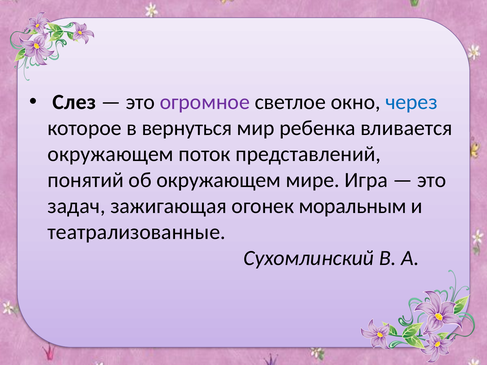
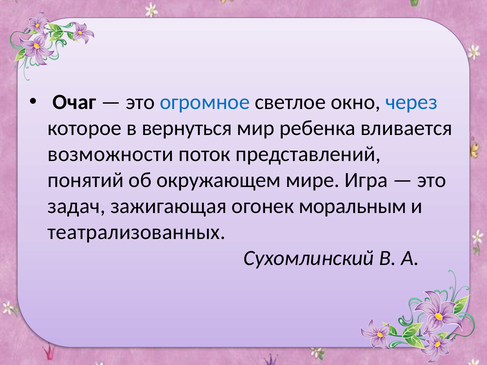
Слез: Слез -> Очаг
огромное colour: purple -> blue
окружающем at (111, 154): окружающем -> возможности
театрализованные: театрализованные -> театрализованных
